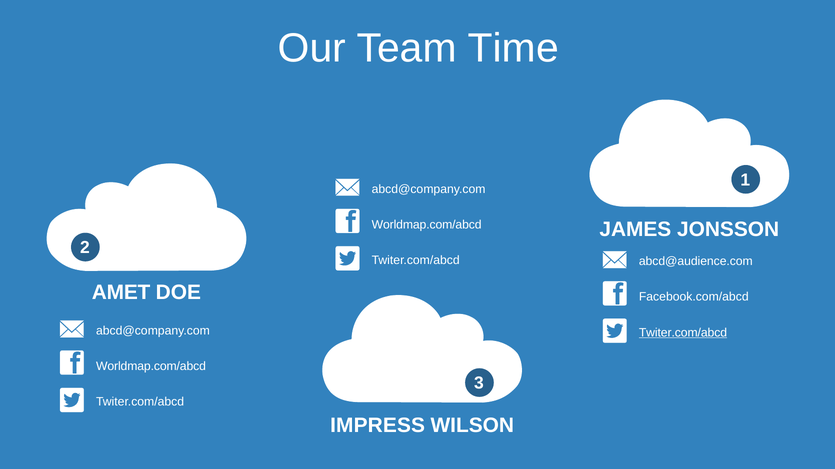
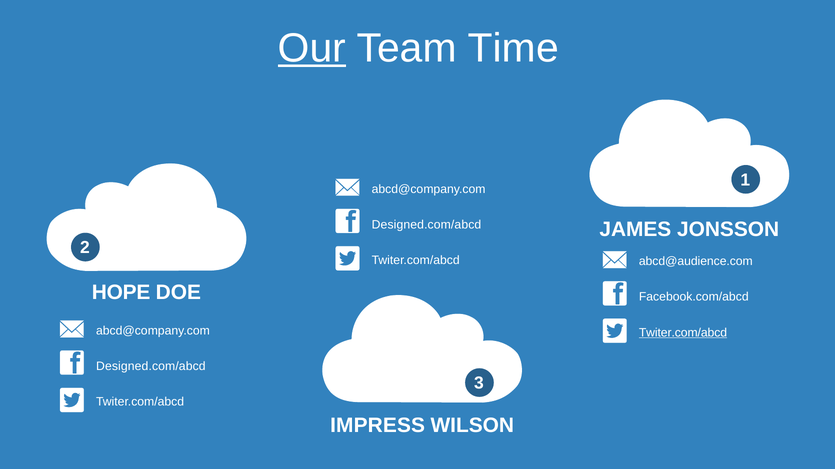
Our underline: none -> present
Worldmap.com/abcd at (427, 225): Worldmap.com/abcd -> Designed.com/abcd
AMET: AMET -> HOPE
Worldmap.com/abcd at (151, 367): Worldmap.com/abcd -> Designed.com/abcd
